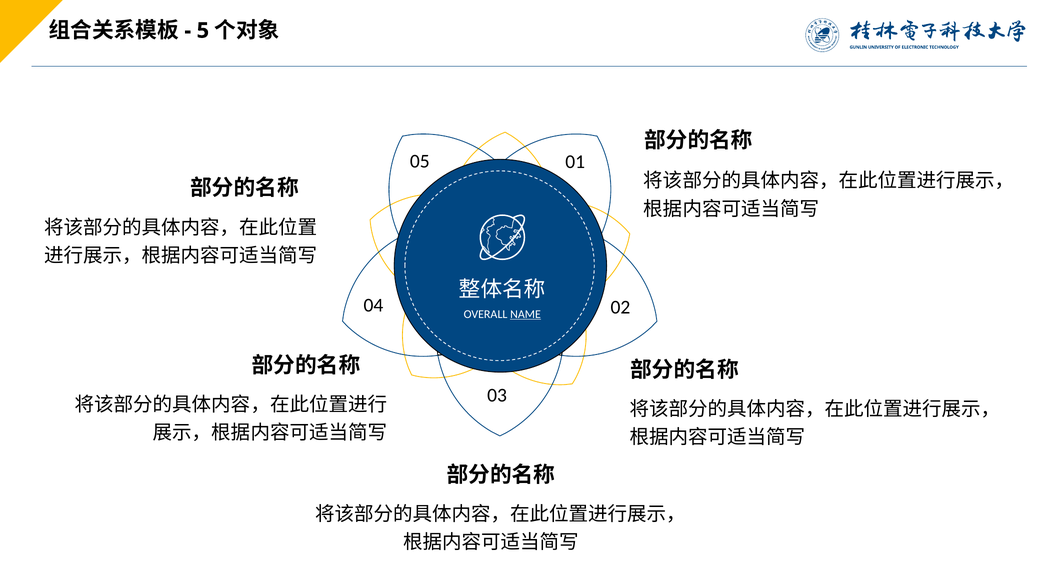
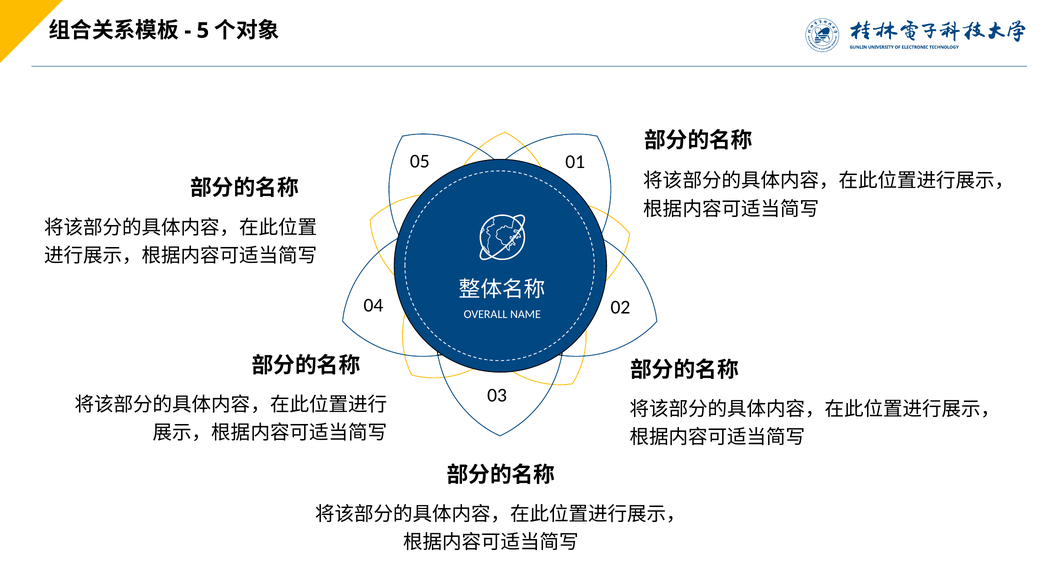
NAME underline: present -> none
